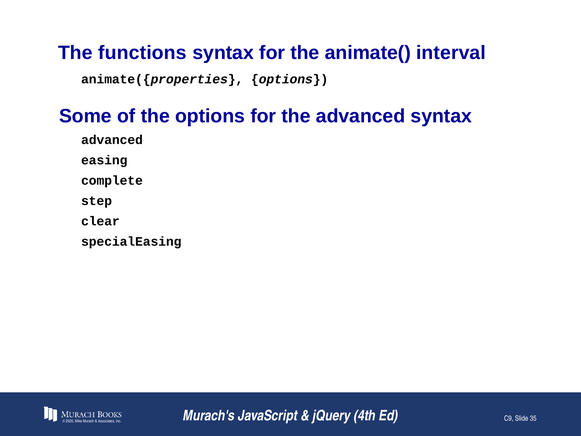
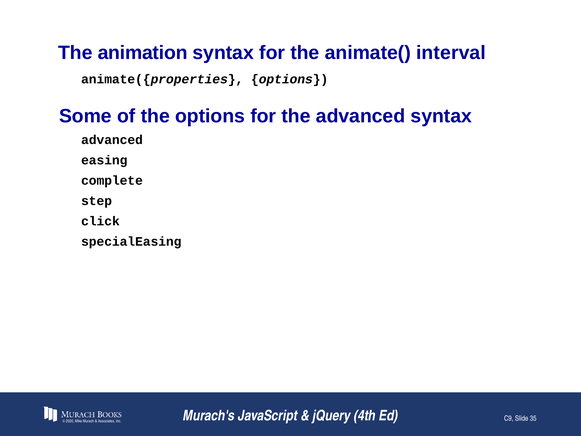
functions: functions -> animation
clear: clear -> click
